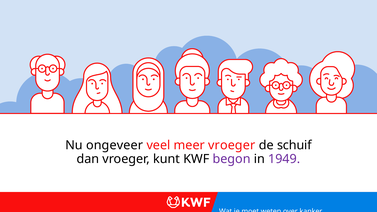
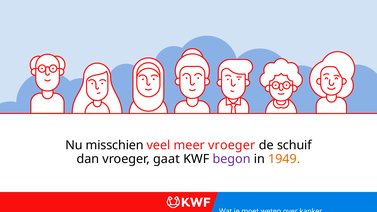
ongeveer: ongeveer -> misschien
kunt: kunt -> gaat
1949 colour: purple -> orange
